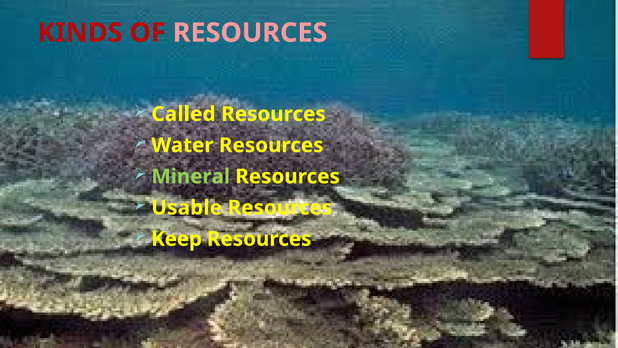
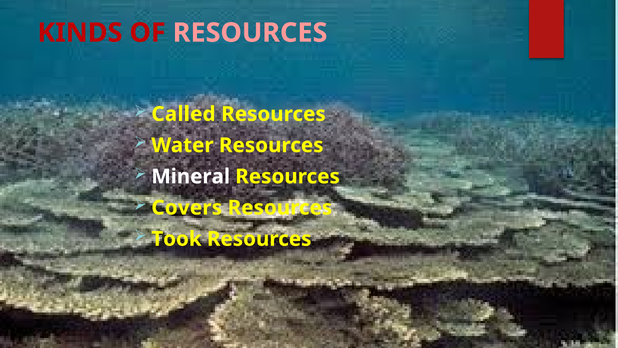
Mineral colour: light green -> white
Usable: Usable -> Covers
Keep: Keep -> Took
